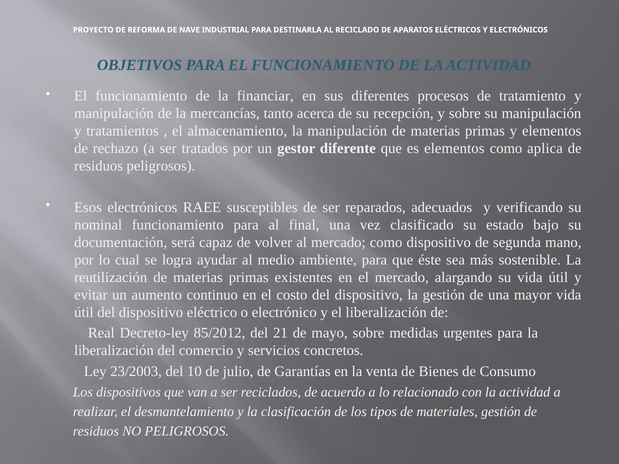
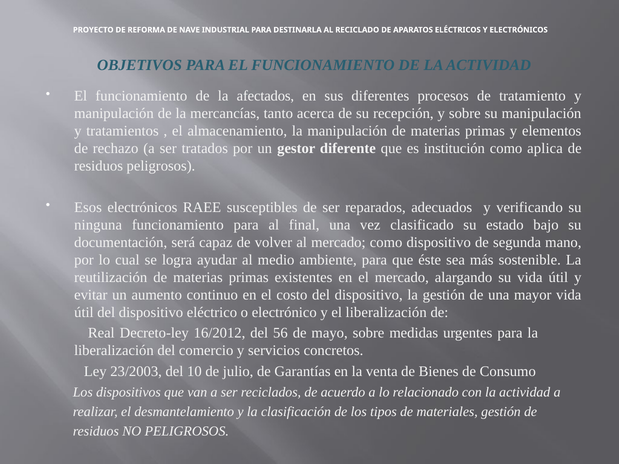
financiar: financiar -> afectados
es elementos: elementos -> institución
nominal: nominal -> ninguna
85/2012: 85/2012 -> 16/2012
21: 21 -> 56
